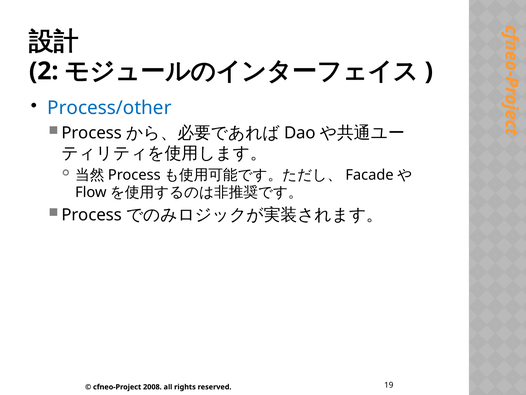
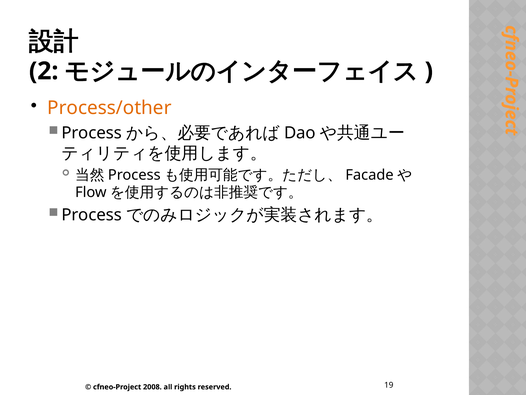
Process/other colour: blue -> orange
